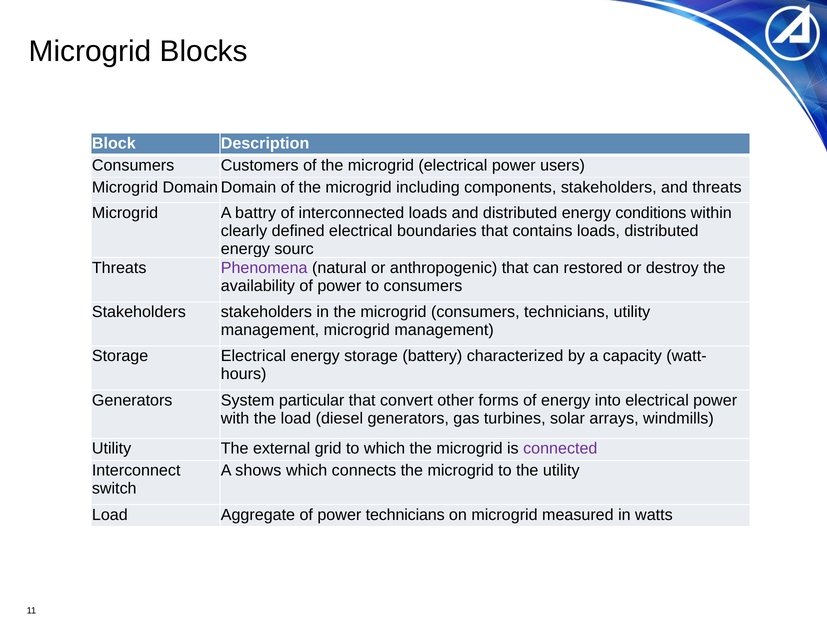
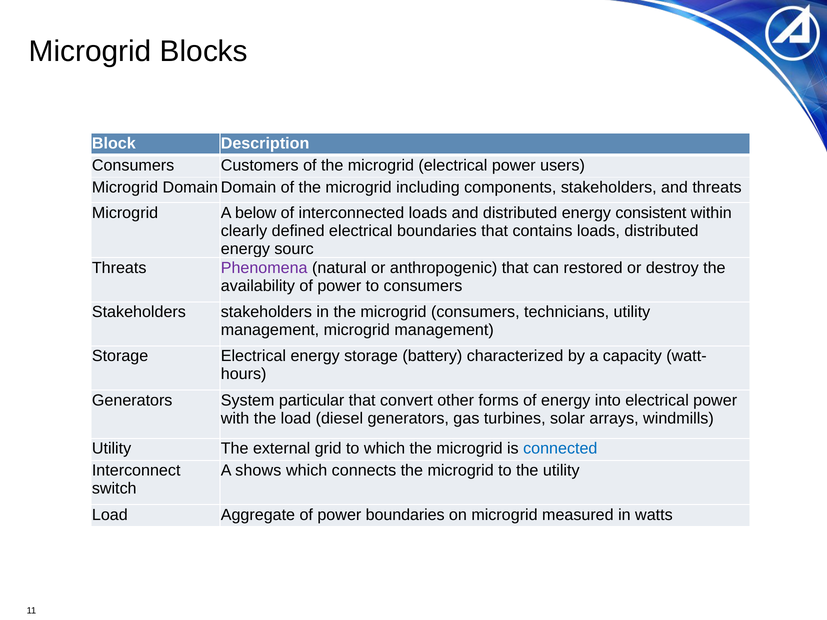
battry: battry -> below
conditions: conditions -> consistent
connected colour: purple -> blue
power technicians: technicians -> boundaries
